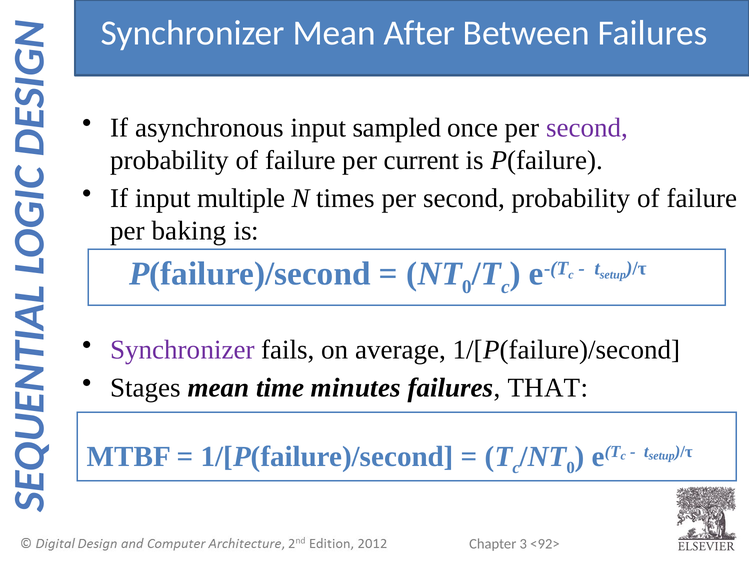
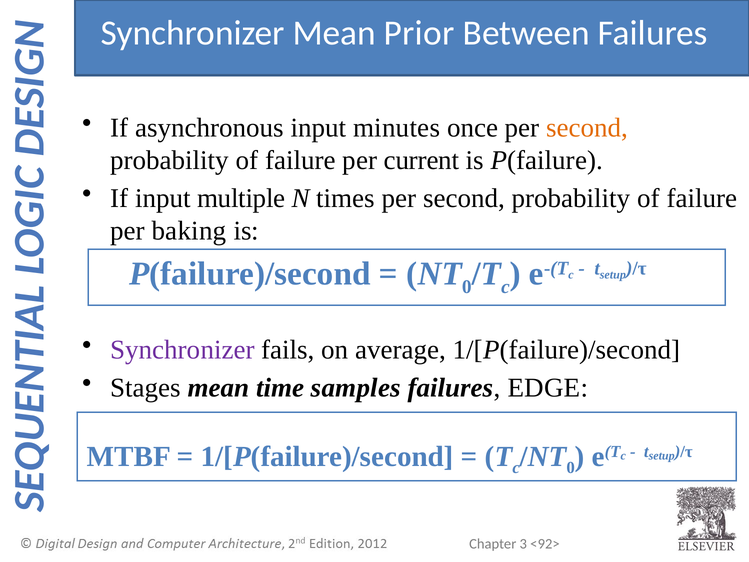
After: After -> Prior
sampled: sampled -> minutes
second at (587, 128) colour: purple -> orange
minutes: minutes -> samples
THAT: THAT -> EDGE
